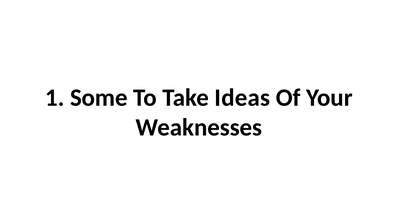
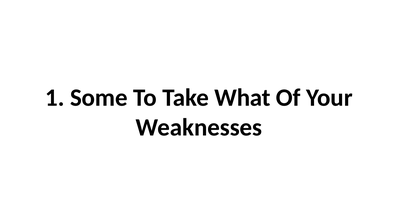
Ideas: Ideas -> What
